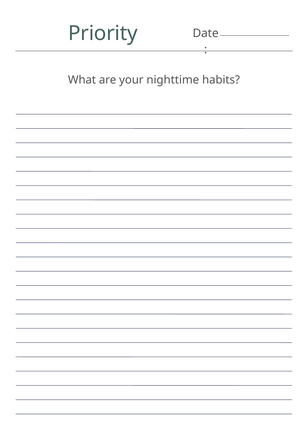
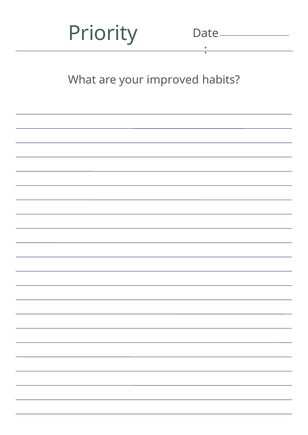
nighttime: nighttime -> improved
